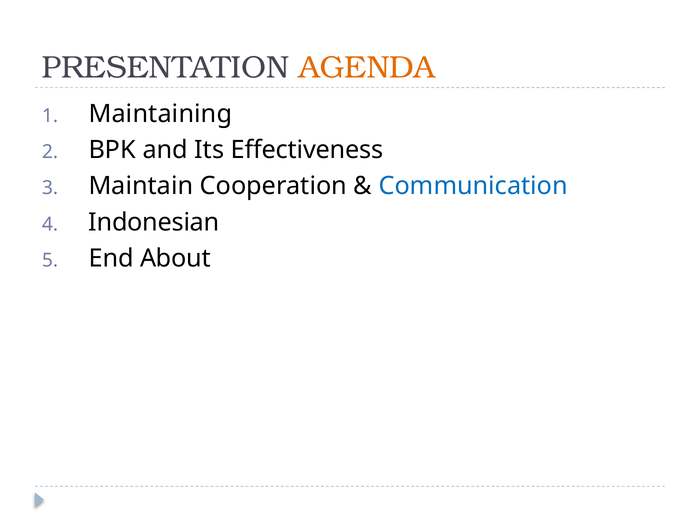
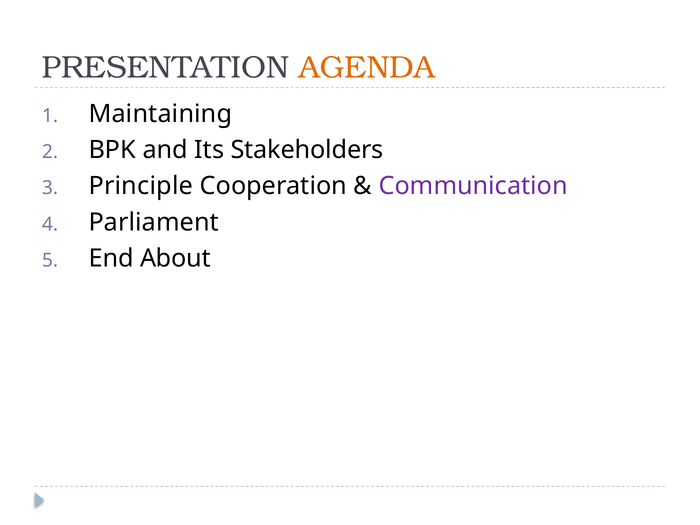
Effectiveness: Effectiveness -> Stakeholders
Maintain: Maintain -> Principle
Communication colour: blue -> purple
Indonesian: Indonesian -> Parliament
